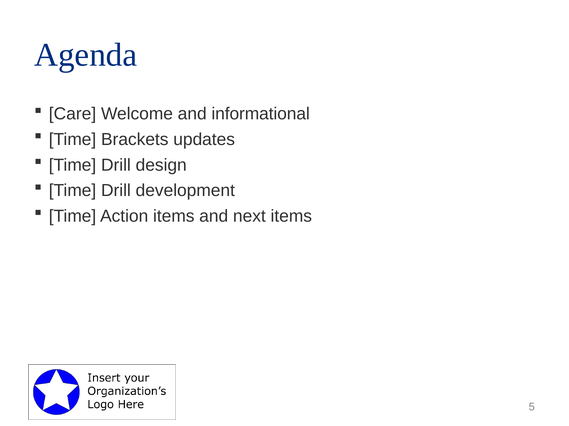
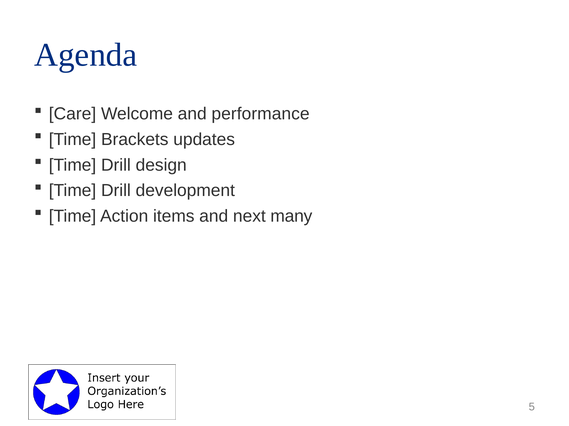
informational: informational -> performance
next items: items -> many
